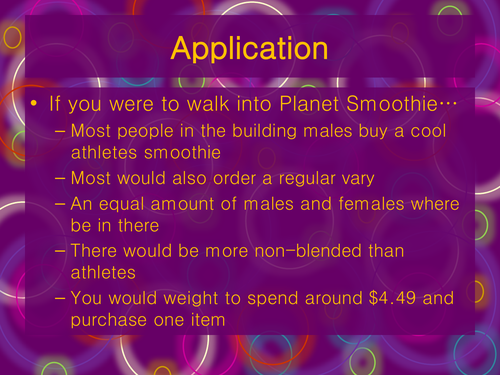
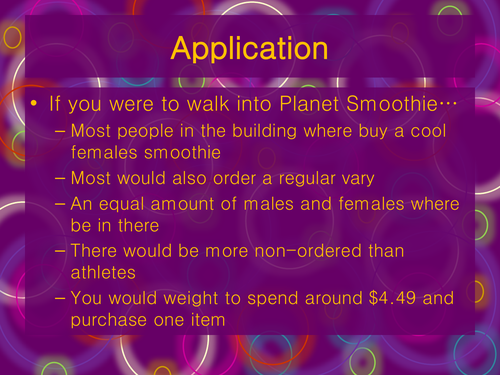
building males: males -> where
athletes at (104, 153): athletes -> females
non-blended: non-blended -> non-ordered
